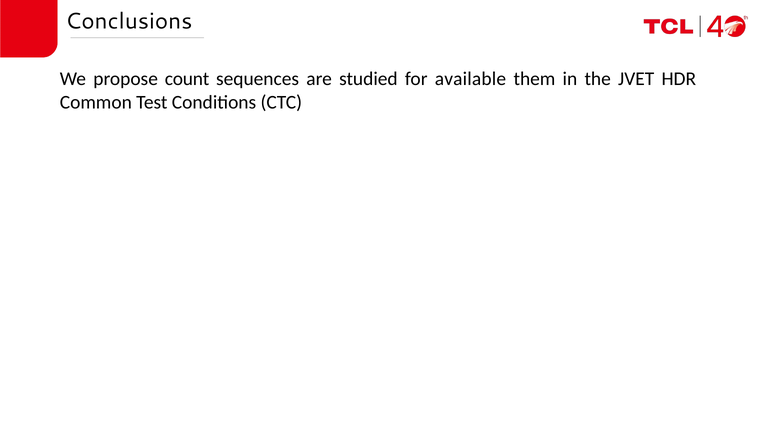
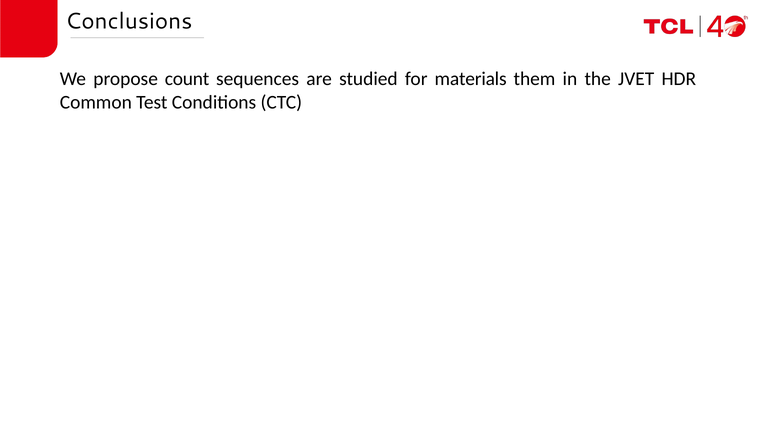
available: available -> materials
